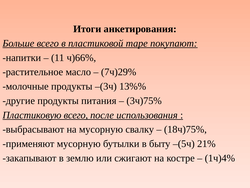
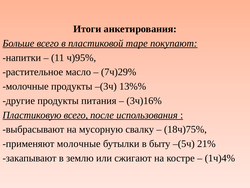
ч)66%: ч)66% -> ч)95%
3ч)75%: 3ч)75% -> 3ч)16%
применяют мусорную: мусорную -> молочные
